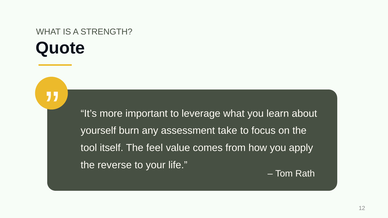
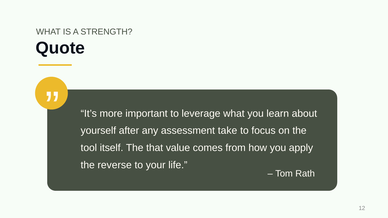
burn: burn -> after
feel: feel -> that
